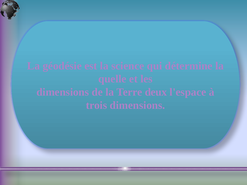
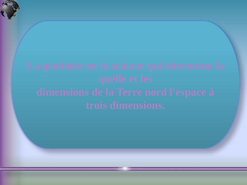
deux: deux -> nord
